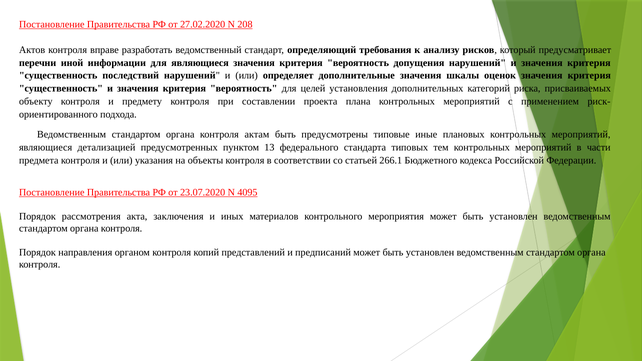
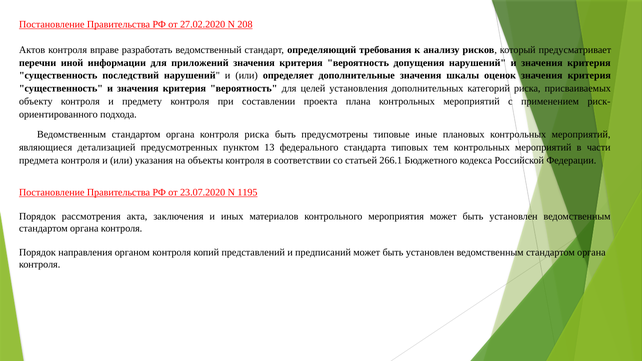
для являющиеся: являющиеся -> приложений
контроля актам: актам -> риска
4095: 4095 -> 1195
